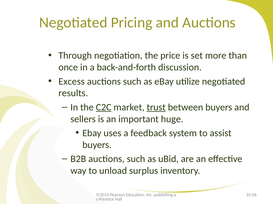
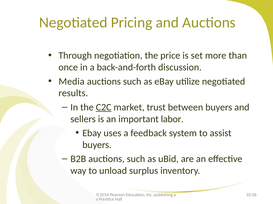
Excess: Excess -> Media
trust underline: present -> none
huge: huge -> labor
